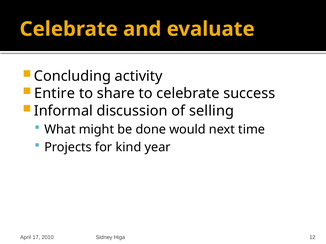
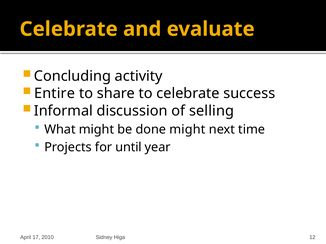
done would: would -> might
kind: kind -> until
